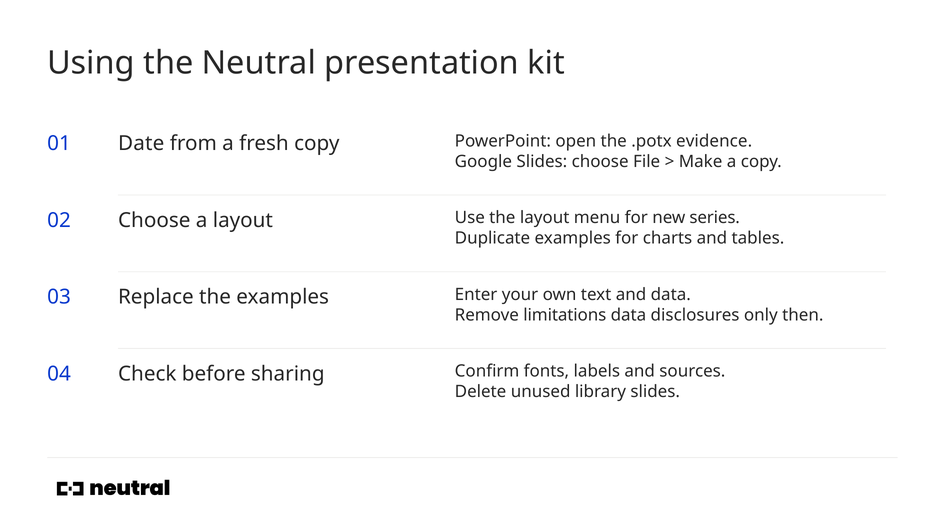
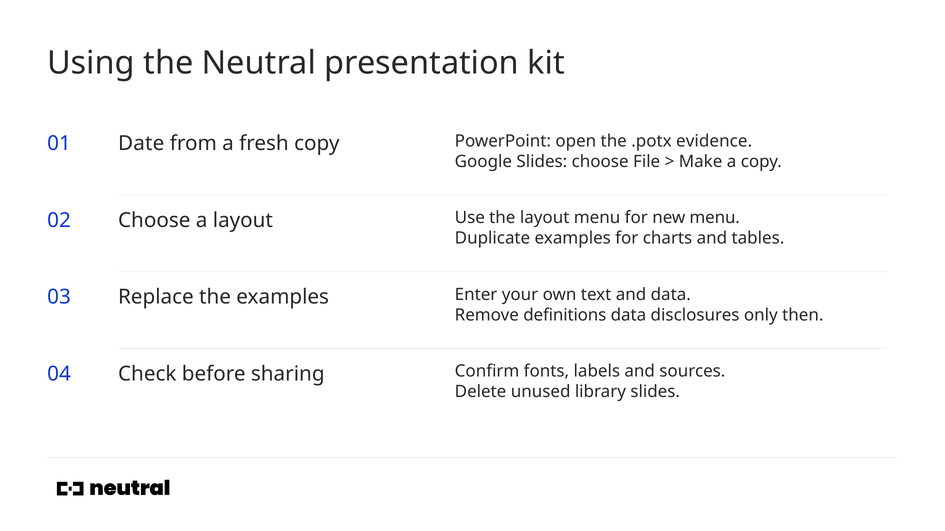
new series: series -> menu
limitations: limitations -> definitions
